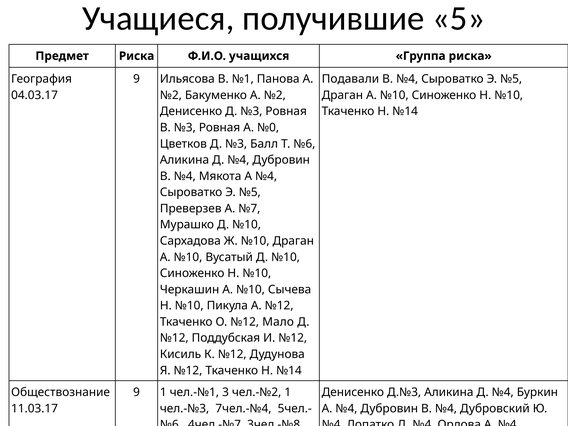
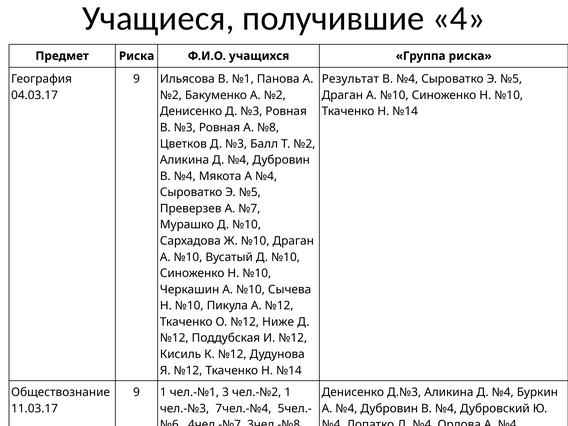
5: 5 -> 4
Подавали: Подавали -> Результат
Ровная А №0: №0 -> №8
Т №6: №6 -> №2
Мало: Мало -> Ниже
